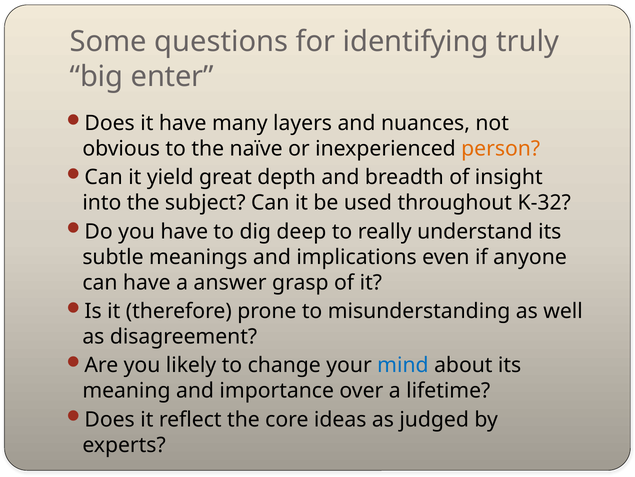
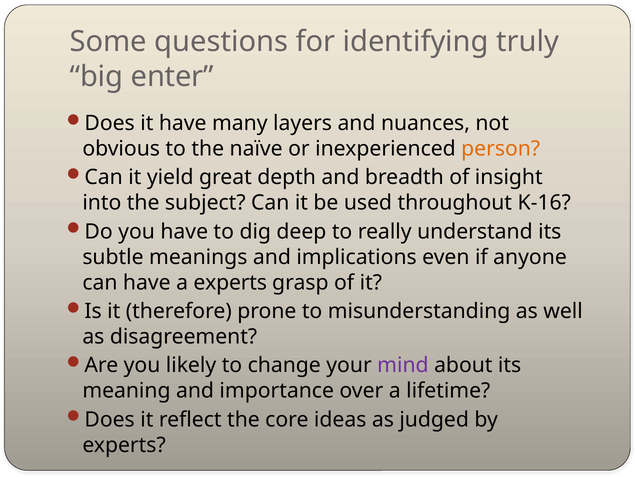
K-32: K-32 -> K-16
a answer: answer -> experts
mind colour: blue -> purple
